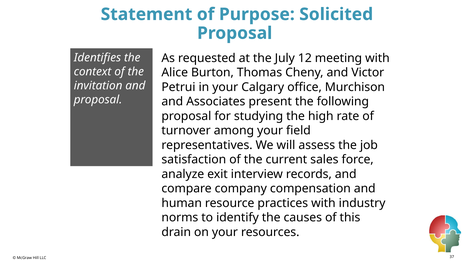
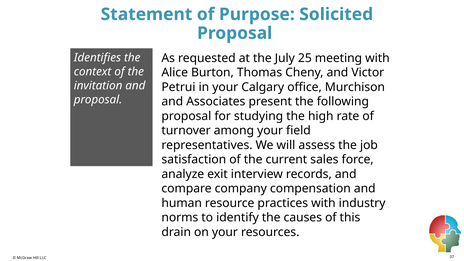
12: 12 -> 25
